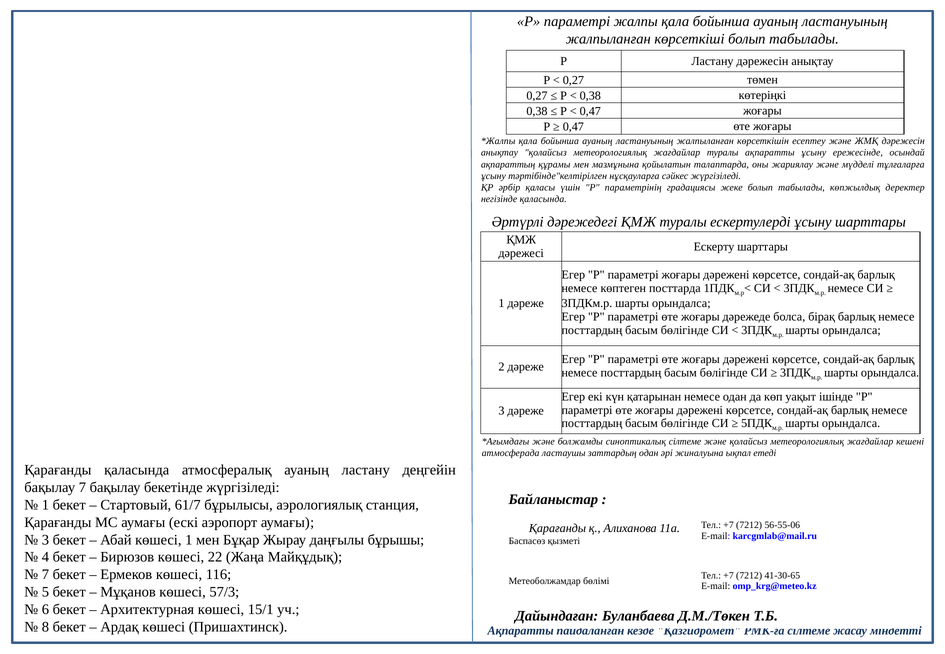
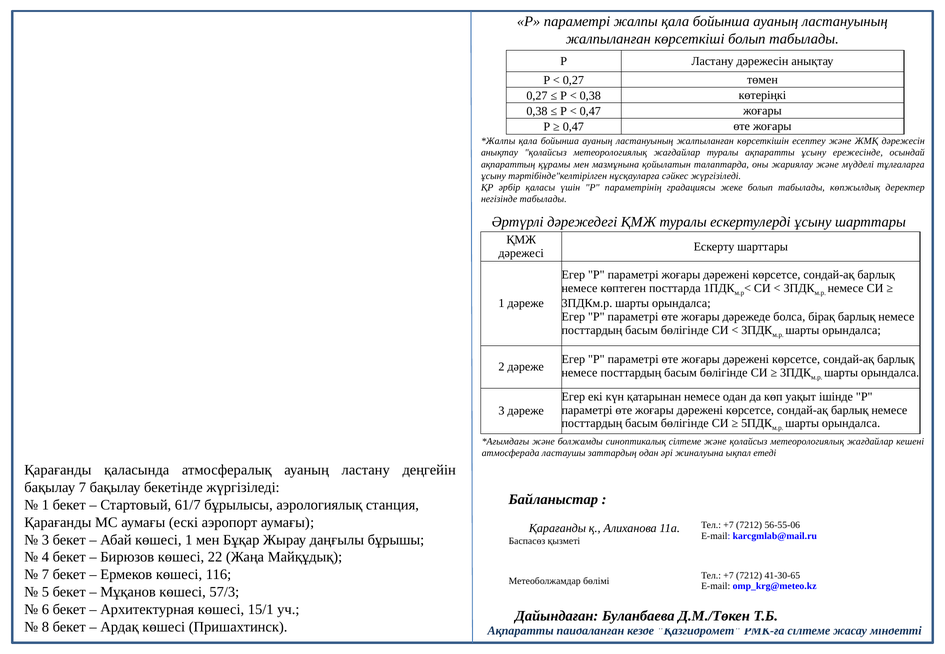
негізінде қаласында: қаласында -> табылады
